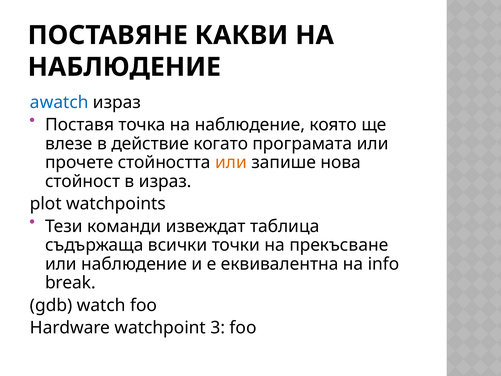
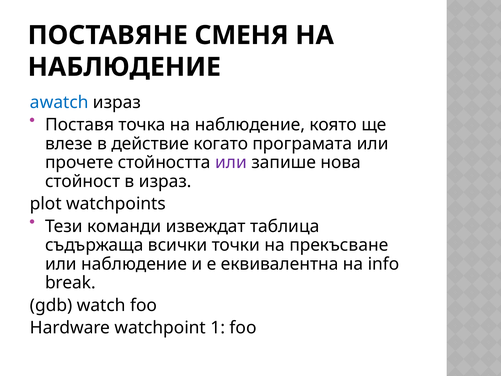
КАКВИ: КАКВИ -> СМЕНЯ
или at (231, 162) colour: orange -> purple
3: 3 -> 1
